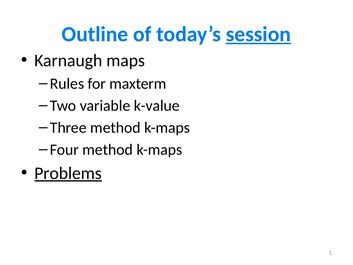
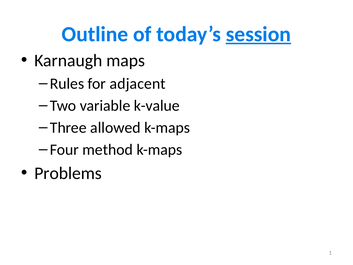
maxterm: maxterm -> adjacent
Three method: method -> allowed
Problems underline: present -> none
